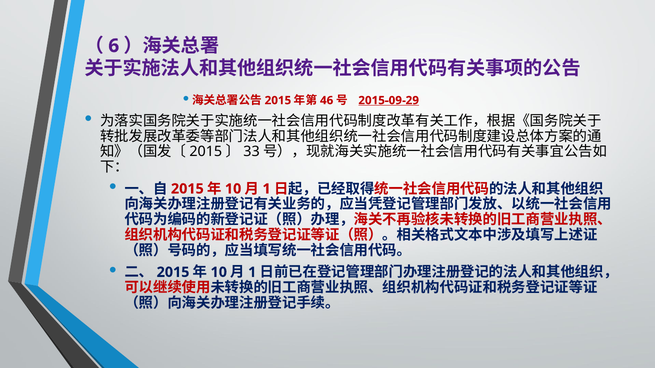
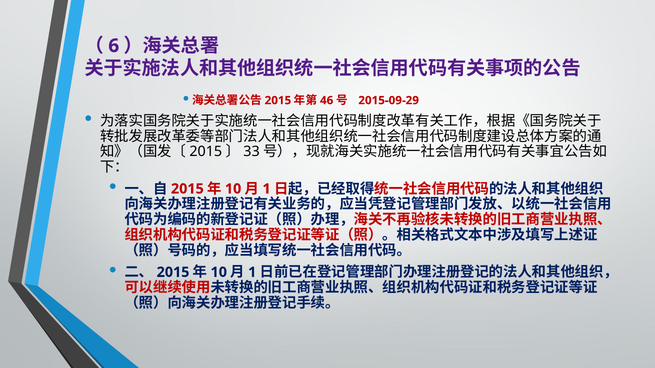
2015-09-29 underline: present -> none
